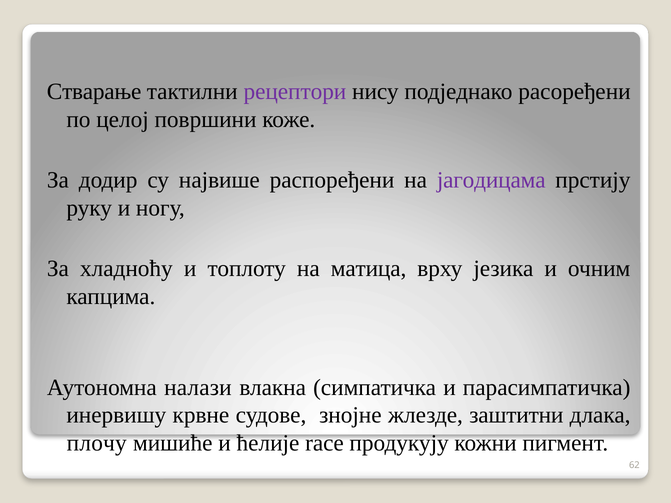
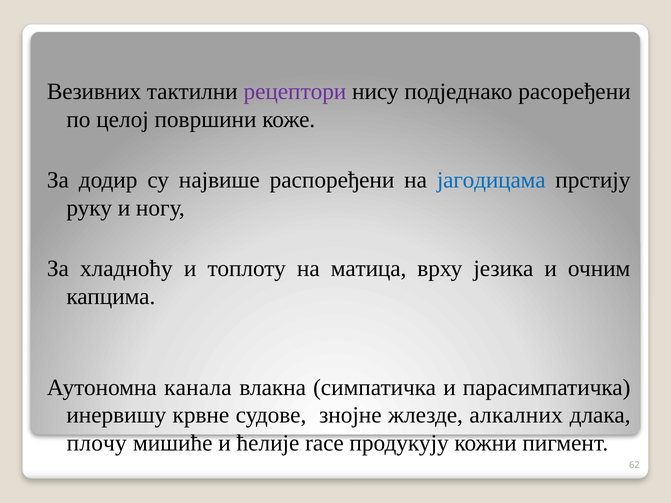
Стварање: Стварање -> Везивних
јагодицама colour: purple -> blue
налази: налази -> канала
заштитни: заштитни -> алкалних
